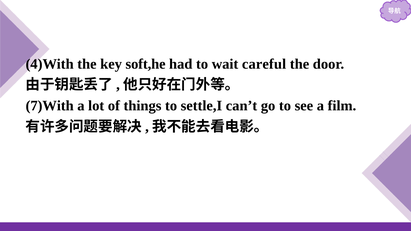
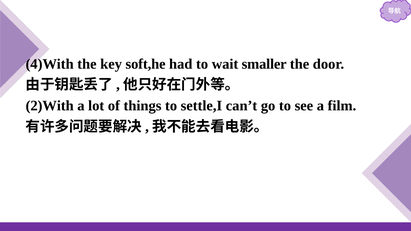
careful: careful -> smaller
7)With: 7)With -> 2)With
